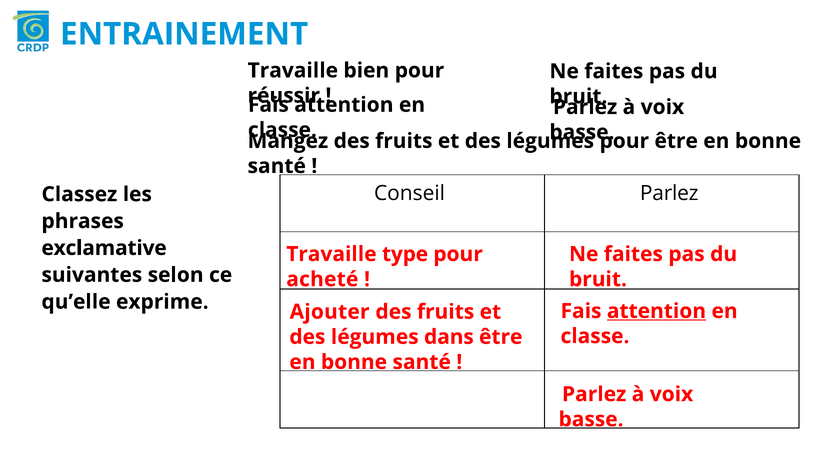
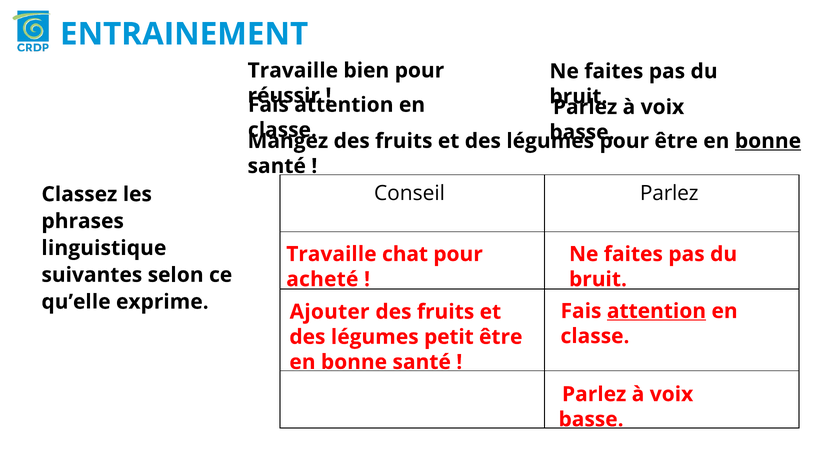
bonne at (768, 141) underline: none -> present
exclamative: exclamative -> linguistique
type: type -> chat
dans: dans -> petit
